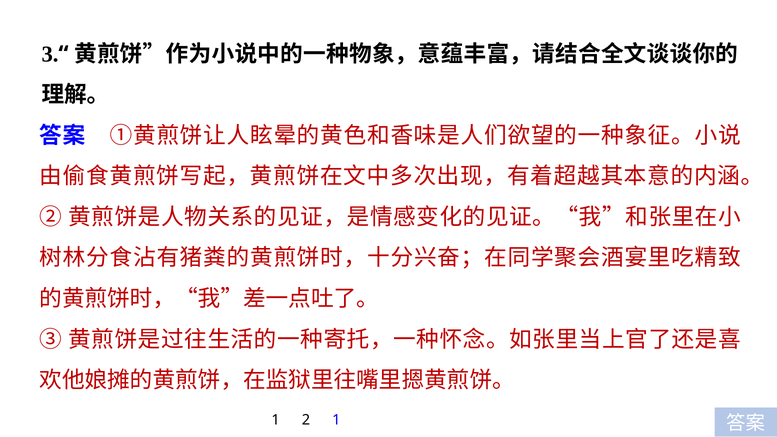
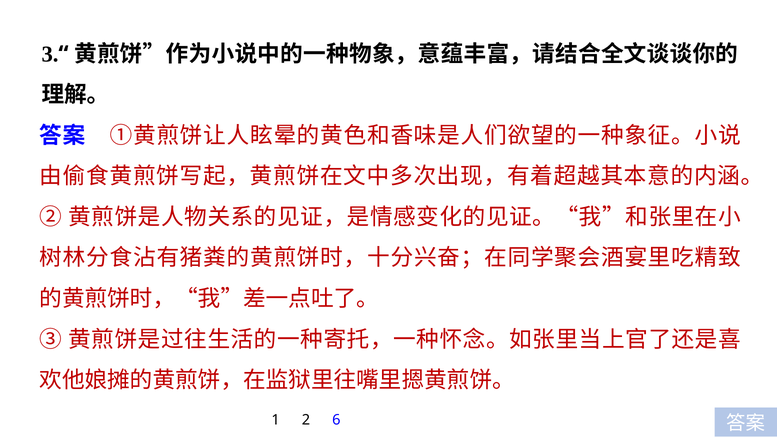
2 1: 1 -> 6
